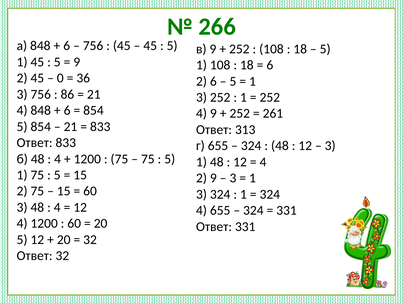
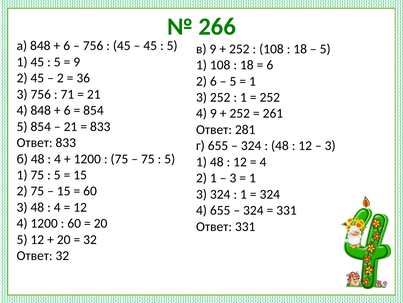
0 at (60, 78): 0 -> 2
86: 86 -> 71
313: 313 -> 281
2 9: 9 -> 1
